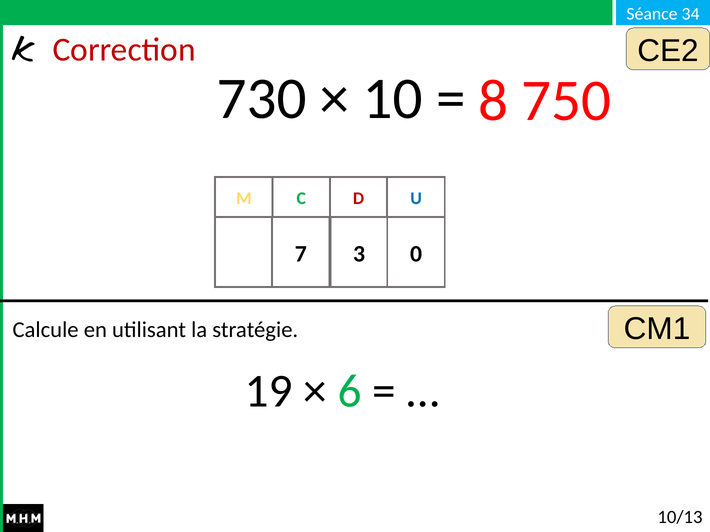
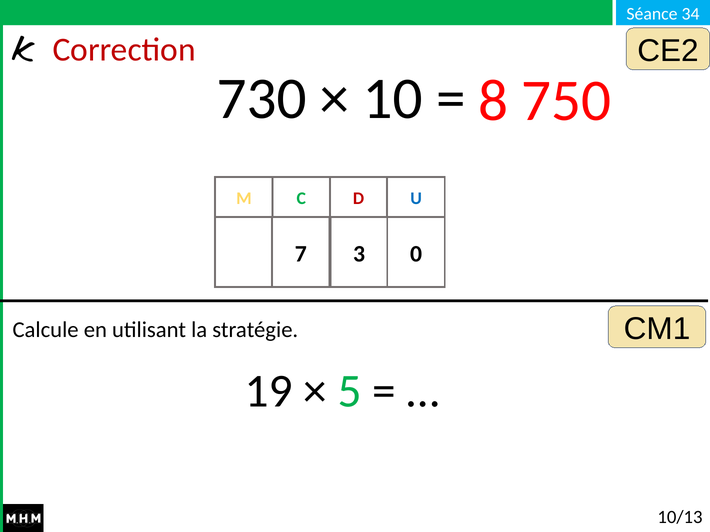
6: 6 -> 5
